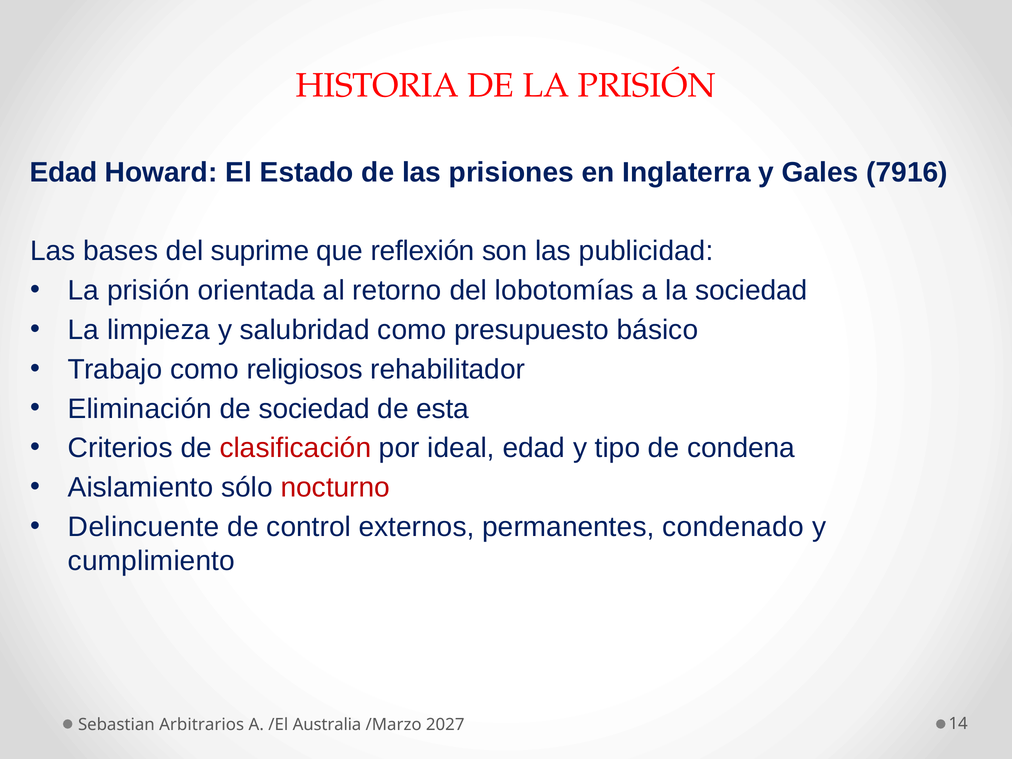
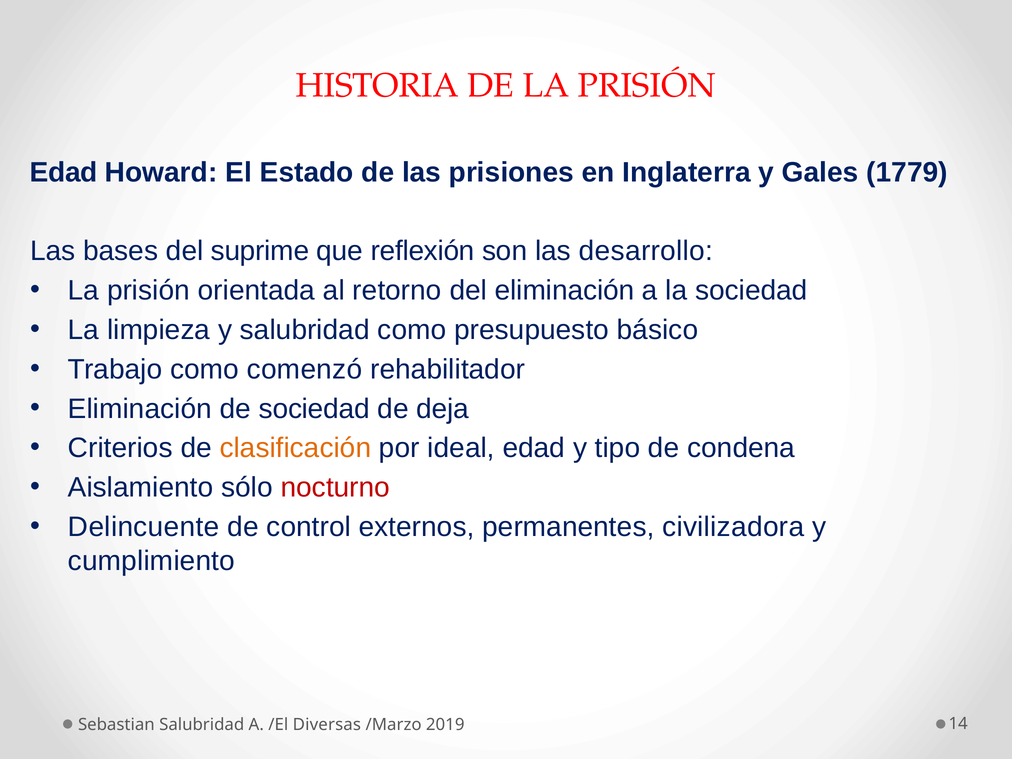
7916: 7916 -> 1779
publicidad: publicidad -> desarrollo
del lobotomías: lobotomías -> eliminación
religiosos: religiosos -> comenzó
esta: esta -> deja
clasificación colour: red -> orange
condenado: condenado -> civilizadora
Sebastian Arbitrarios: Arbitrarios -> Salubridad
Australia: Australia -> Diversas
2027: 2027 -> 2019
